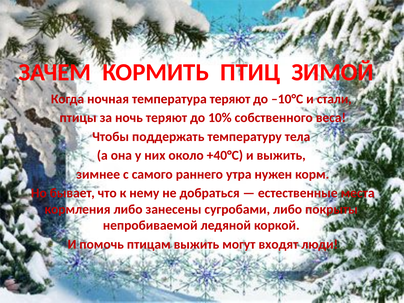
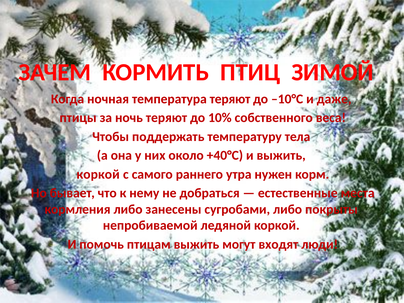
стали: стали -> даже
зимнее at (98, 174): зимнее -> коркой
